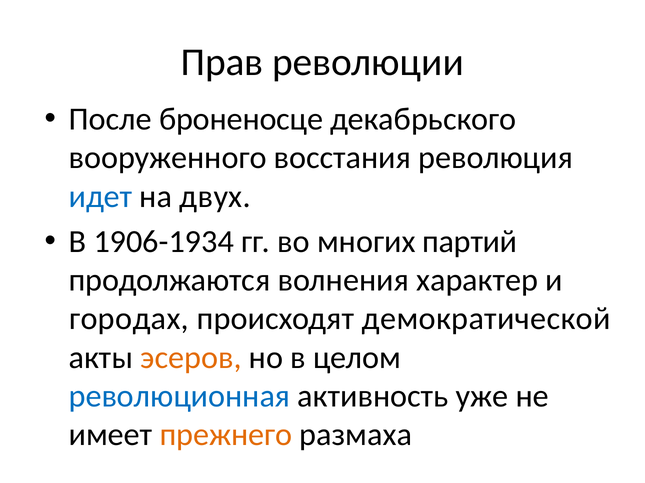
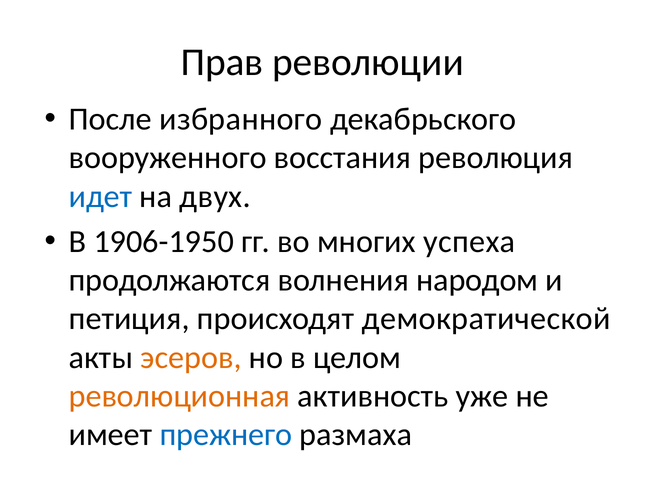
броненосце: броненосце -> избранного
1906-1934: 1906-1934 -> 1906-1950
партий: партий -> успеха
характер: характер -> народом
городах: городах -> петиция
революционная colour: blue -> orange
прежнего colour: orange -> blue
